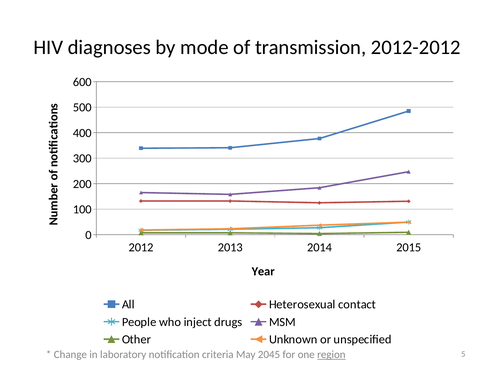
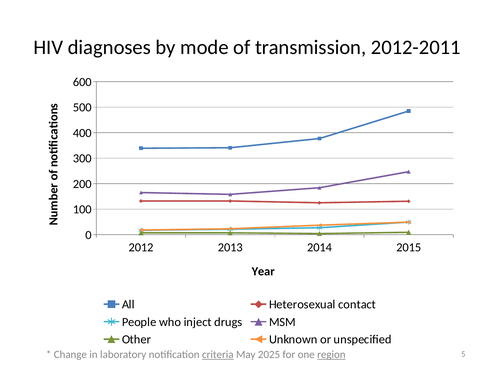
2012-2012: 2012-2012 -> 2012-2011
criteria underline: none -> present
2045: 2045 -> 2025
